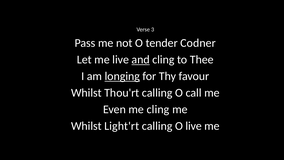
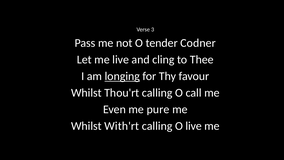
and underline: present -> none
me cling: cling -> pure
Light'rt: Light'rt -> With'rt
